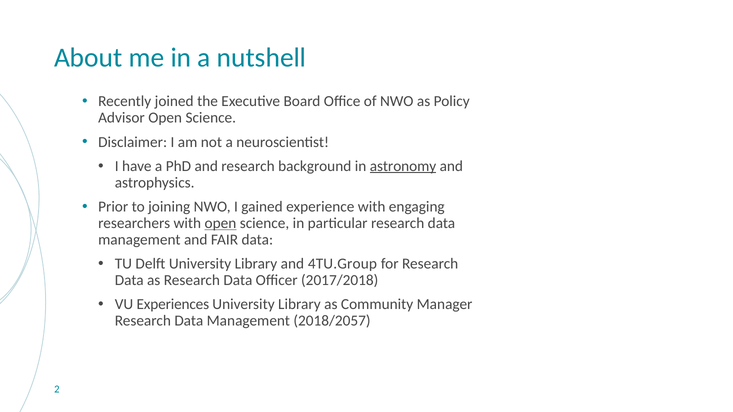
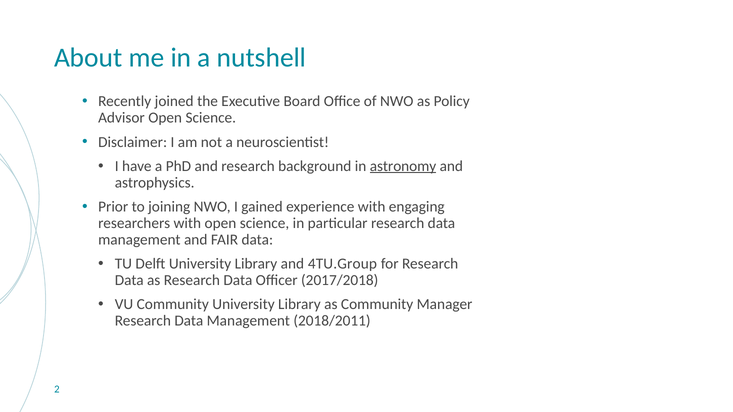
open at (220, 223) underline: present -> none
VU Experiences: Experiences -> Community
2018/2057: 2018/2057 -> 2018/2011
